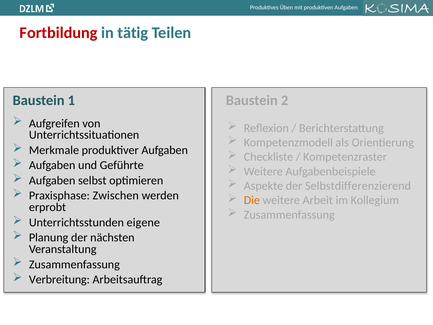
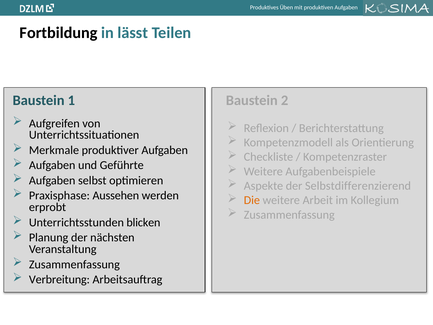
Fortbildung colour: red -> black
tätig: tätig -> lässt
Zwischen: Zwischen -> Aussehen
eigene: eigene -> blicken
